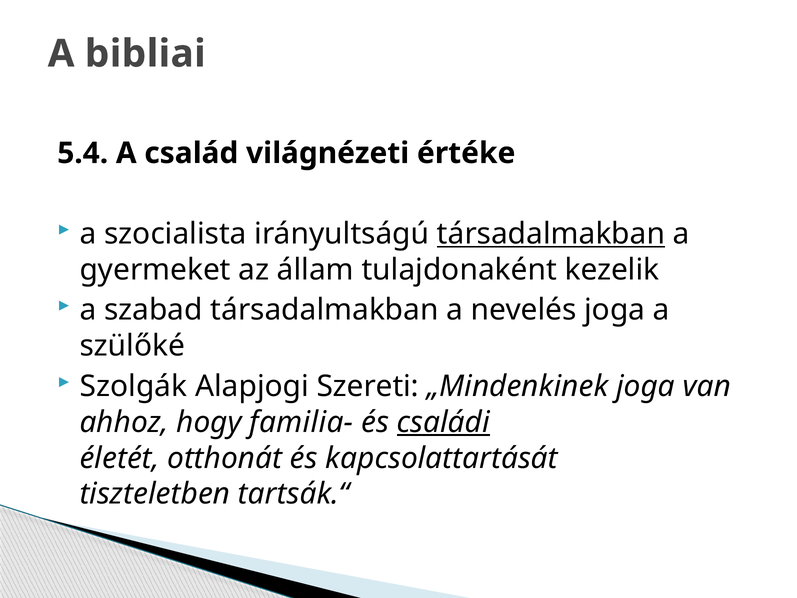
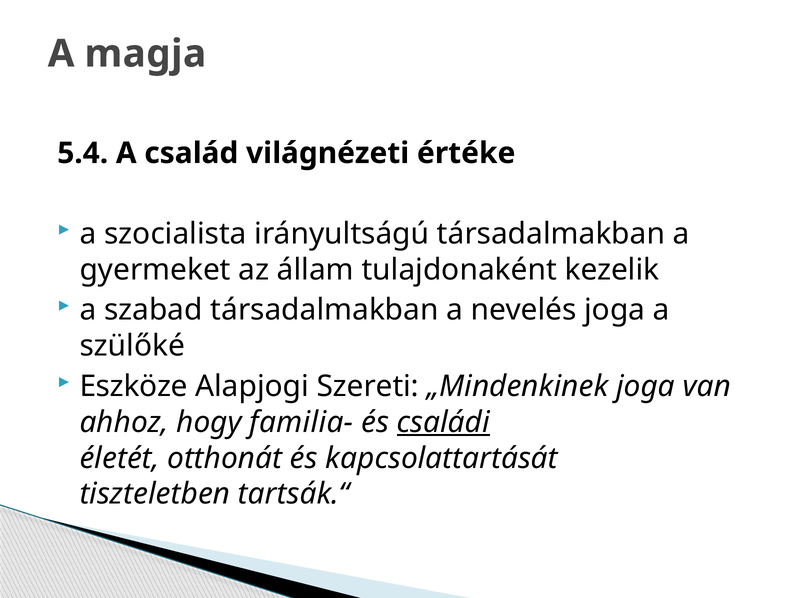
bibliai: bibliai -> magja
társadalmakban at (551, 234) underline: present -> none
Szolgák: Szolgák -> Eszköze
